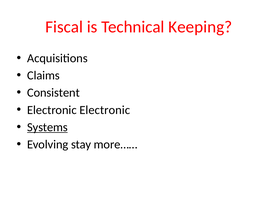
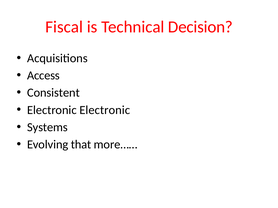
Keeping: Keeping -> Decision
Claims: Claims -> Access
Systems underline: present -> none
stay: stay -> that
